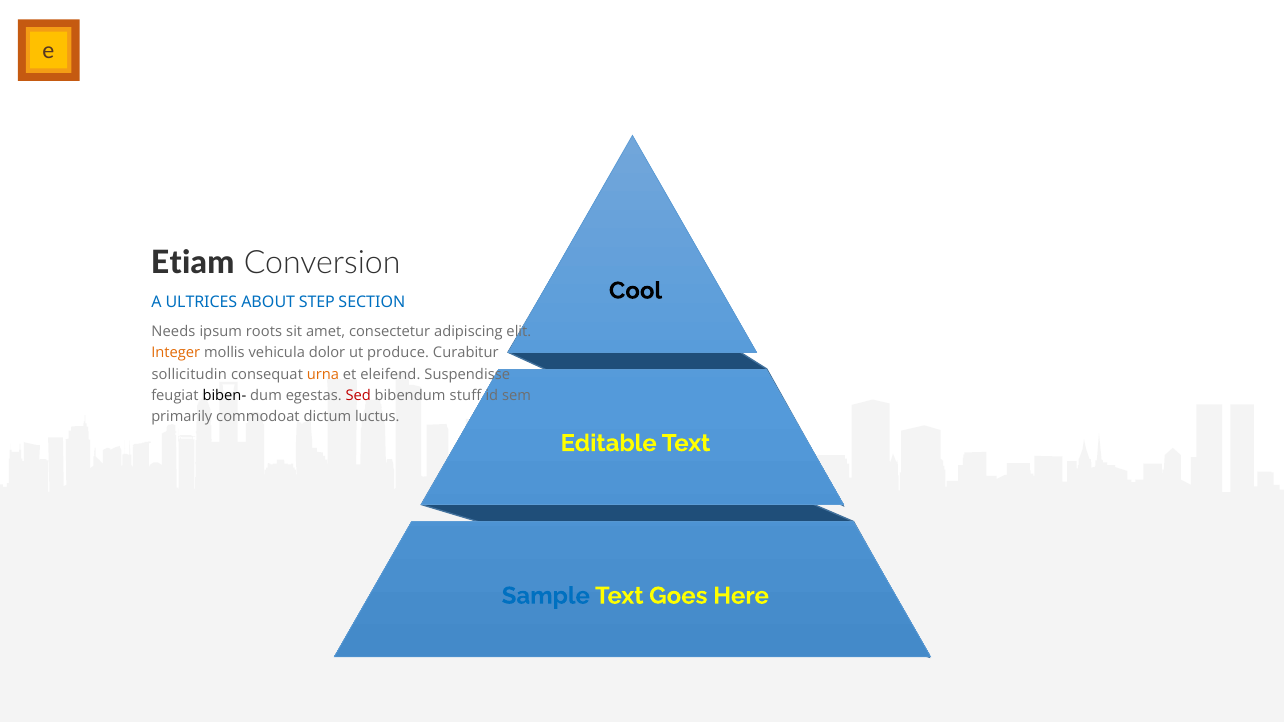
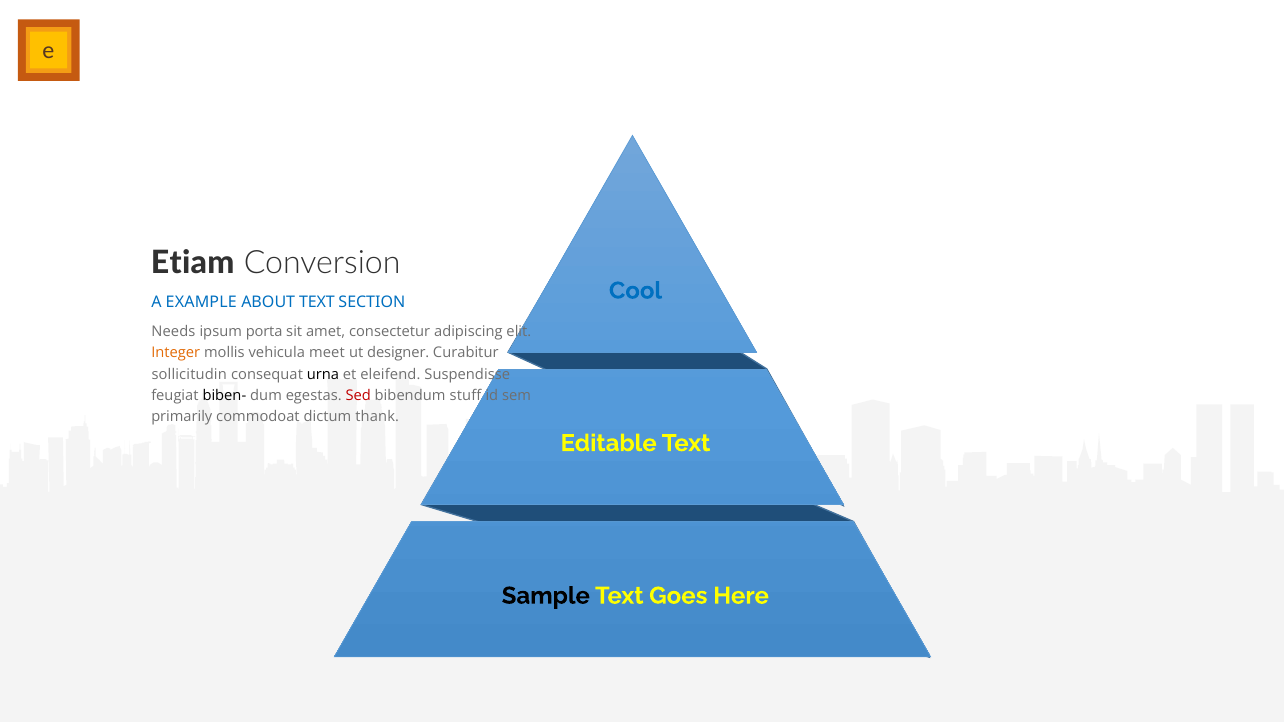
Cool colour: black -> blue
ULTRICES: ULTRICES -> EXAMPLE
ABOUT STEP: STEP -> TEXT
roots: roots -> porta
dolor: dolor -> meet
produce: produce -> designer
urna colour: orange -> black
luctus: luctus -> thank
Sample colour: blue -> black
